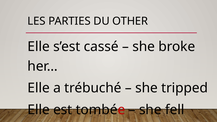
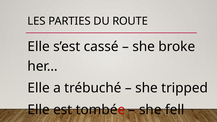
OTHER: OTHER -> ROUTE
